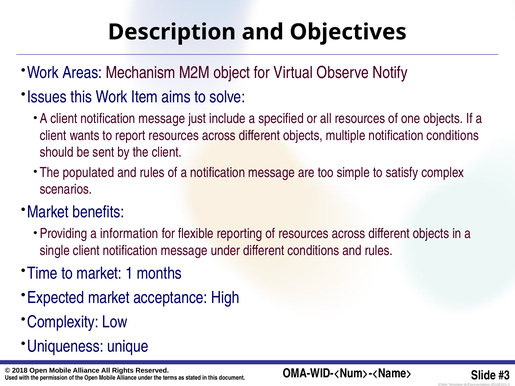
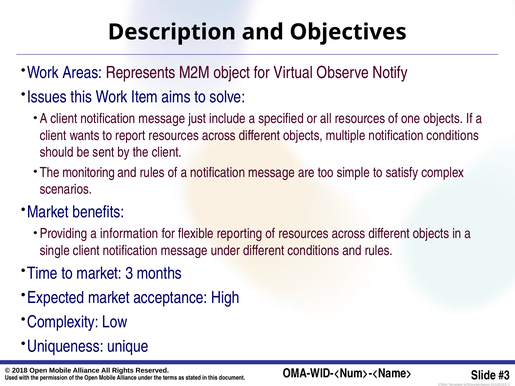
Mechanism: Mechanism -> Represents
populated: populated -> monitoring
1: 1 -> 3
